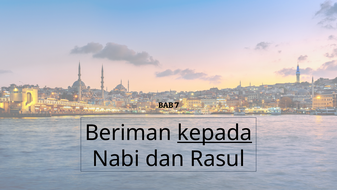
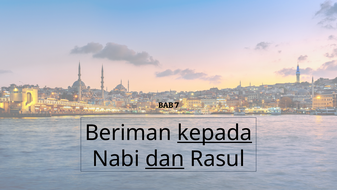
dan underline: none -> present
